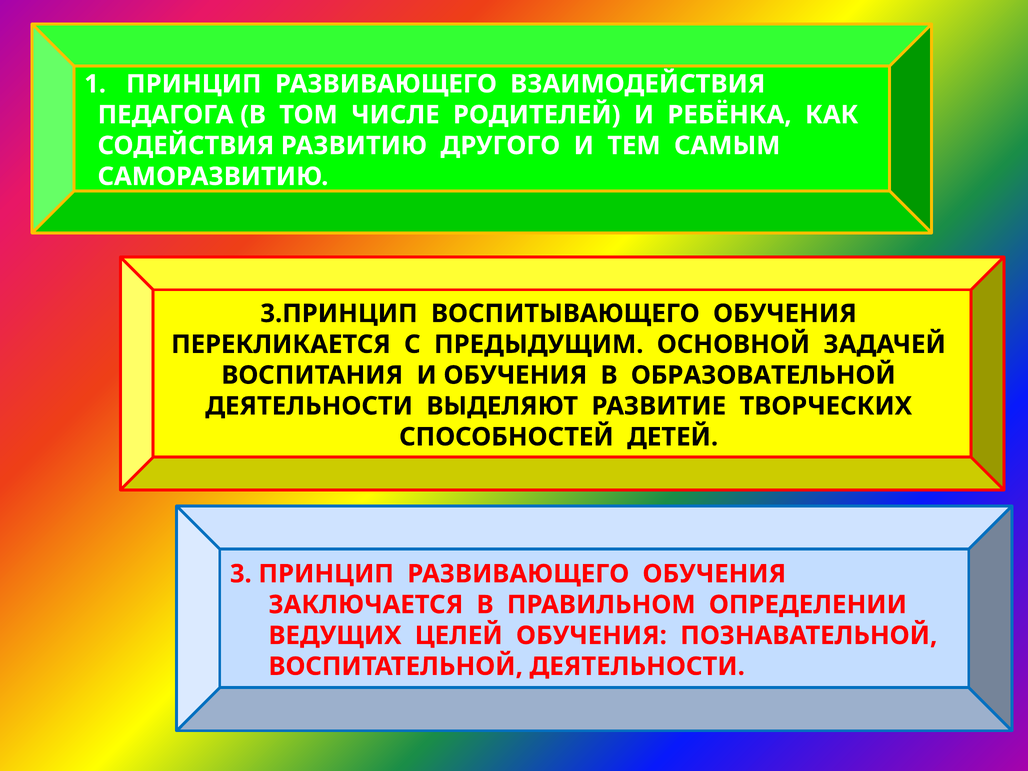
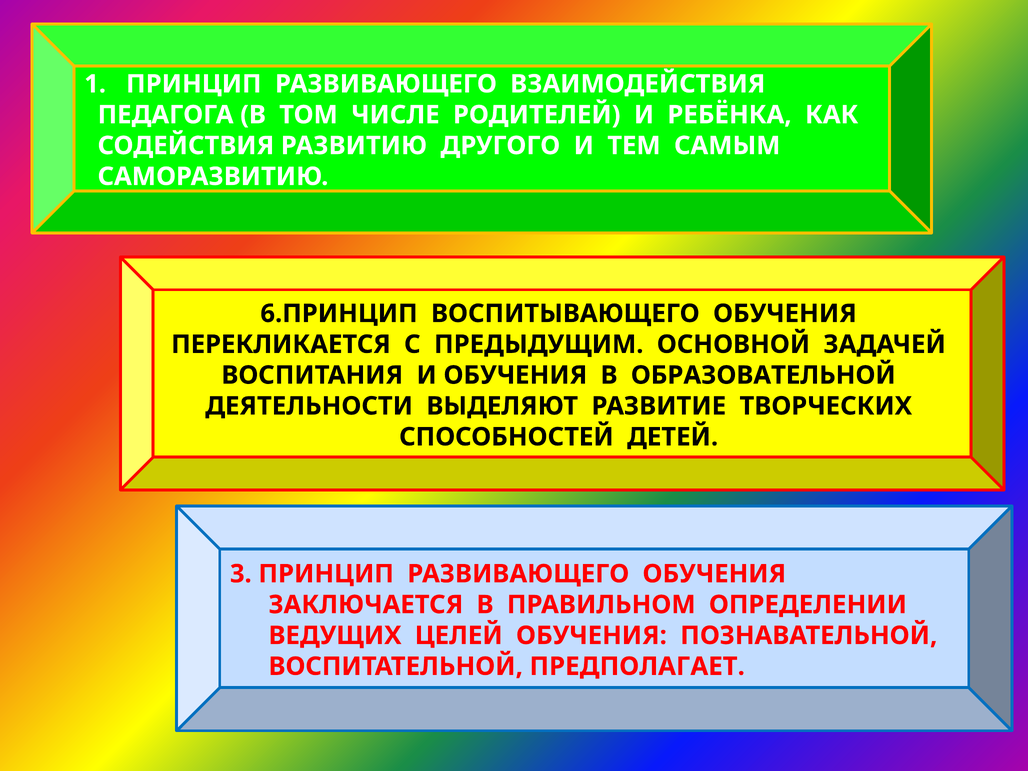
3.ПРИНЦИП: 3.ПРИНЦИП -> 6.ПРИНЦИП
ВОСПИТАТЕЛЬНОЙ ДЕЯТЕЛЬНОСТИ: ДЕЯТЕЛЬНОСТИ -> ПРЕДПОЛАГАЕТ
